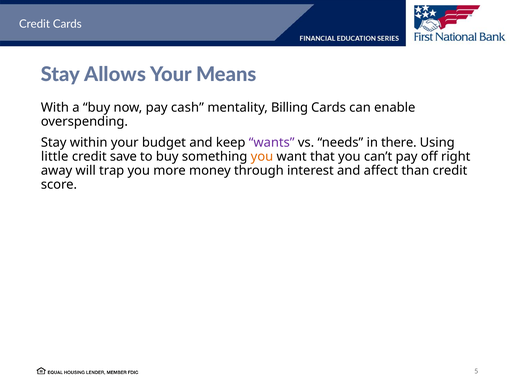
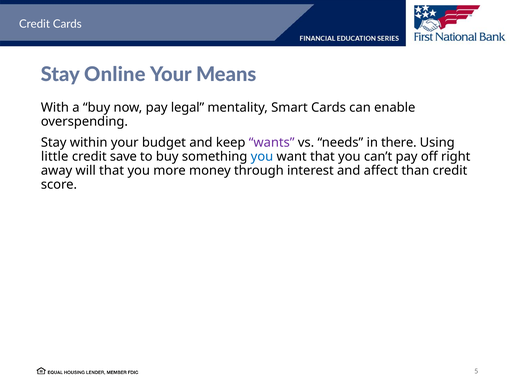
Allows: Allows -> Online
cash: cash -> legal
Billing: Billing -> Smart
you at (262, 157) colour: orange -> blue
will trap: trap -> that
